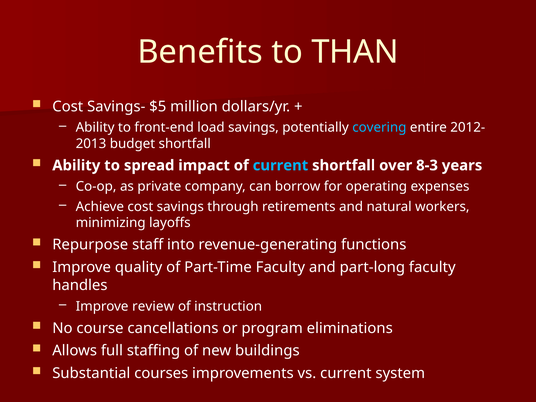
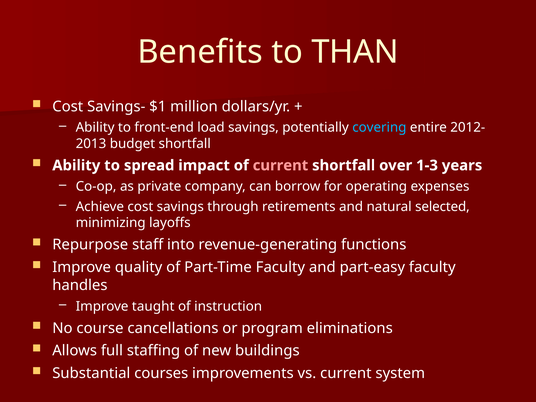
$5: $5 -> $1
current at (280, 165) colour: light blue -> pink
8-3: 8-3 -> 1-3
workers: workers -> selected
part-long: part-long -> part-easy
review: review -> taught
